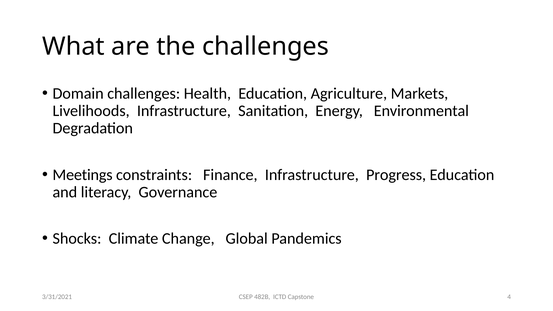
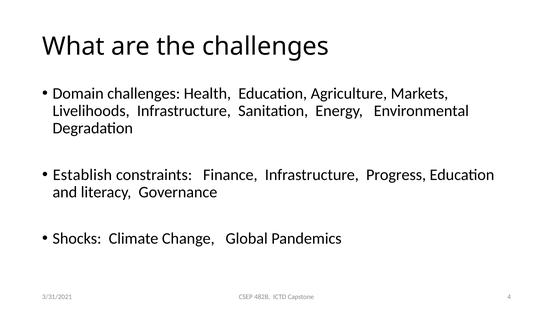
Meetings: Meetings -> Establish
